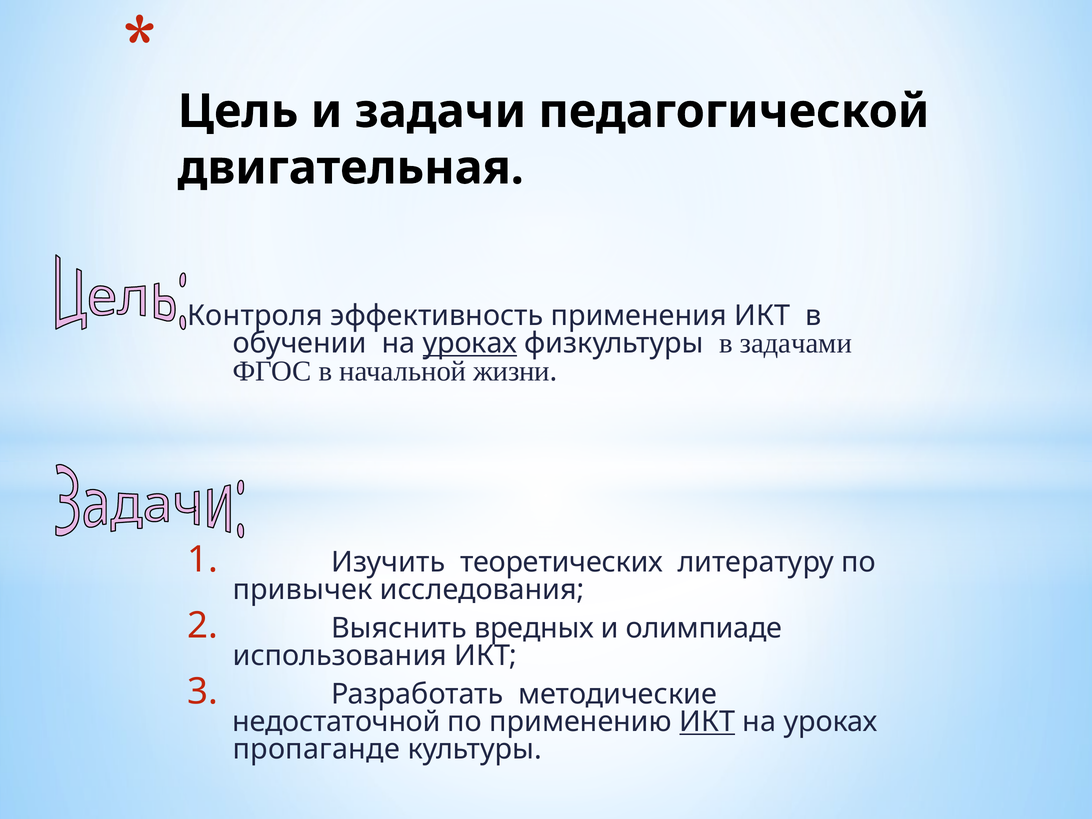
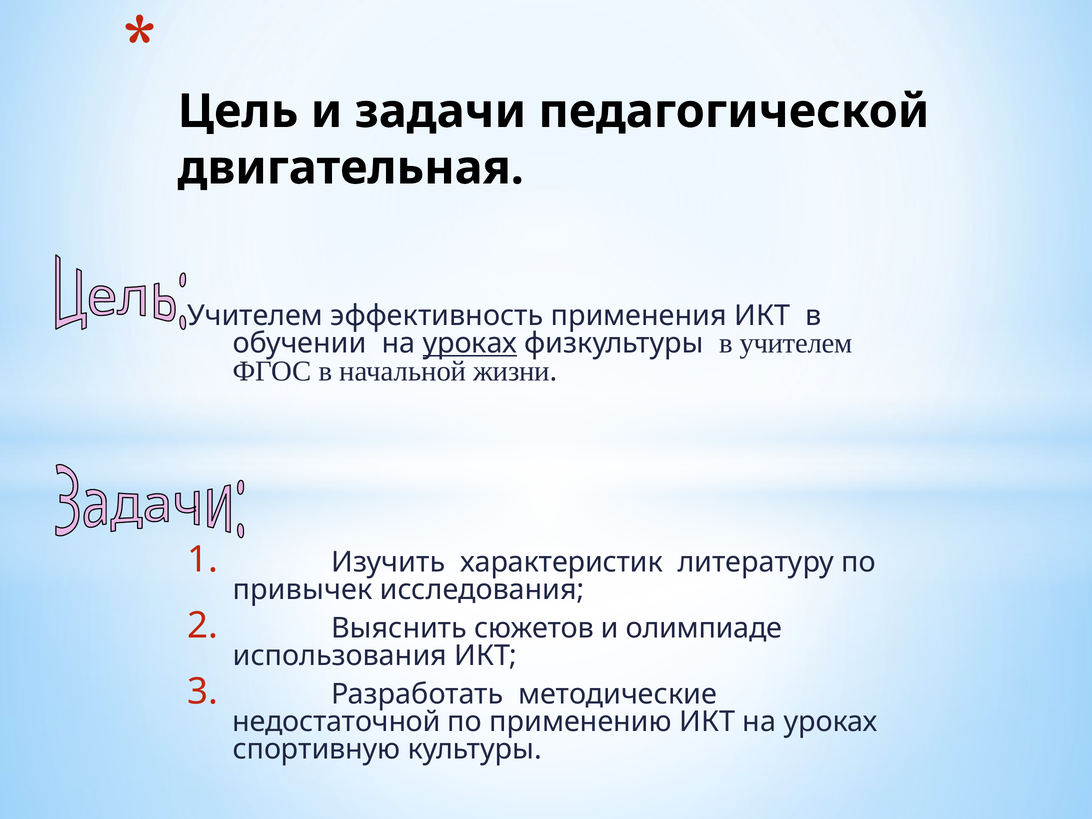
Контроля at (255, 316): Контроля -> Учителем
в задачами: задачами -> учителем
теоретических: теоретических -> характеристик
вредных: вредных -> сюжетов
ИКТ at (707, 722) underline: present -> none
пропаганде: пропаганде -> спортивную
